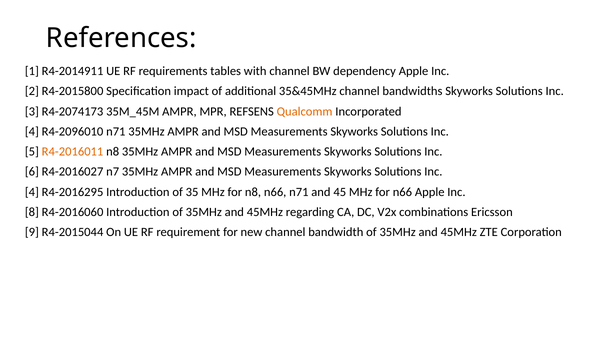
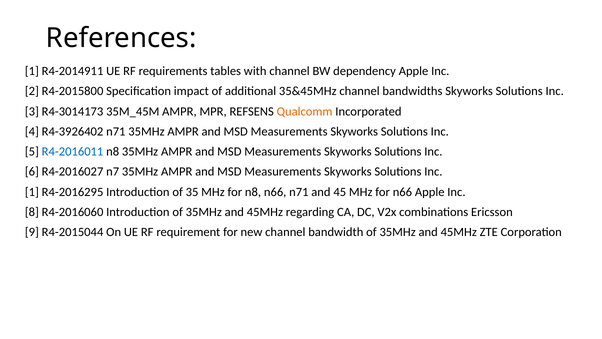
R4-2074173: R4-2074173 -> R4-3014173
R4-2096010: R4-2096010 -> R4-3926402
R4-2016011 colour: orange -> blue
4 at (32, 192): 4 -> 1
